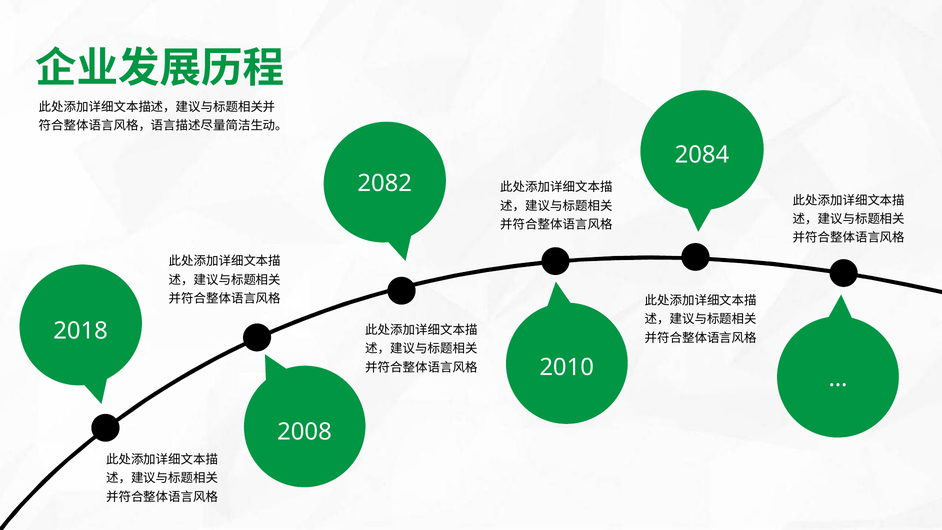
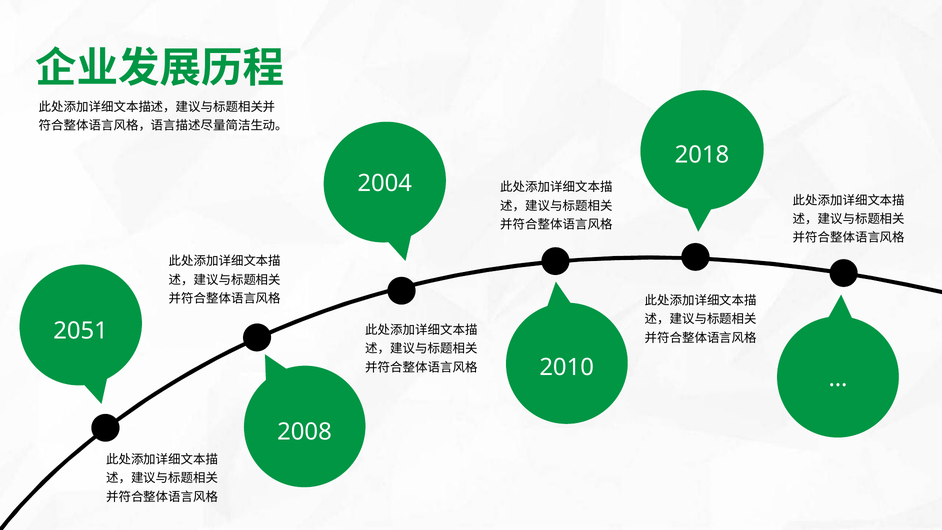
2084: 2084 -> 2018
2082: 2082 -> 2004
2018: 2018 -> 2051
